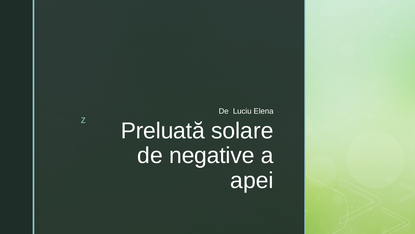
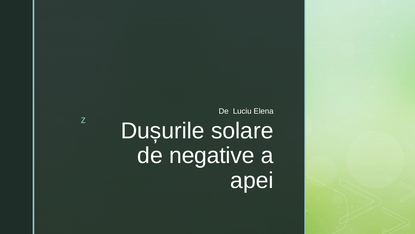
Preluată: Preluată -> Dușurile
